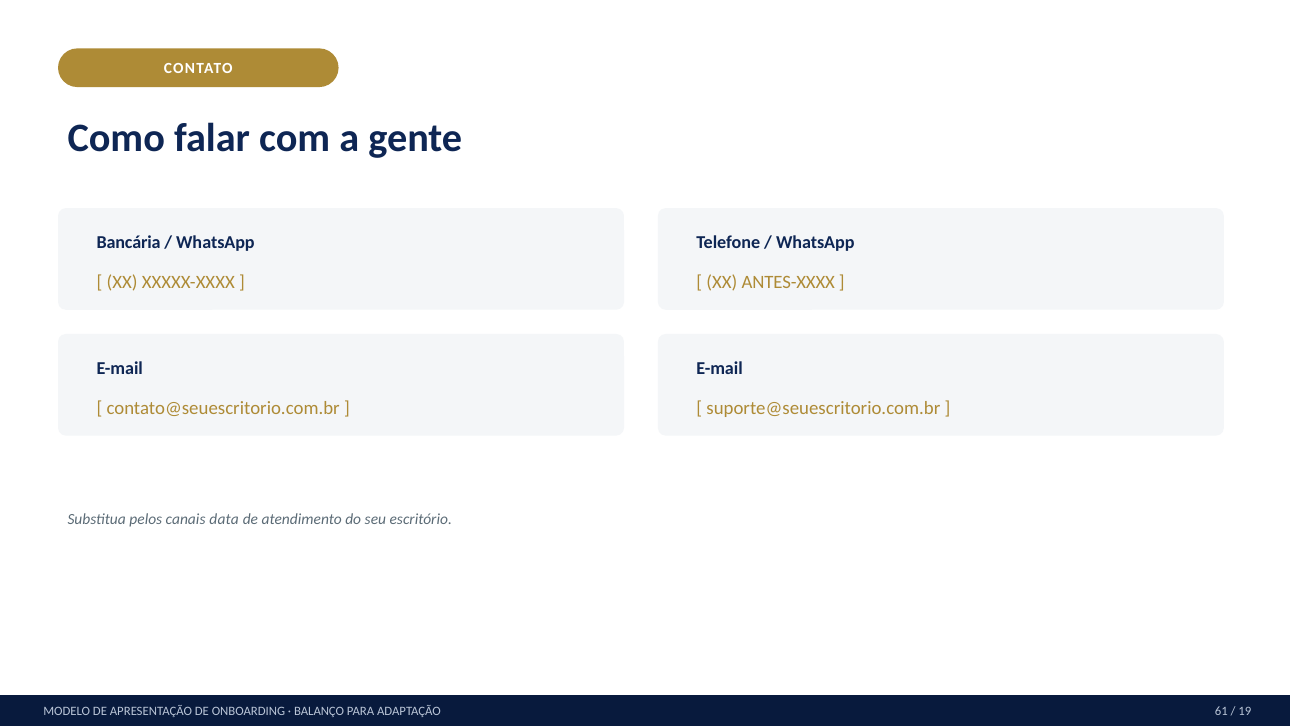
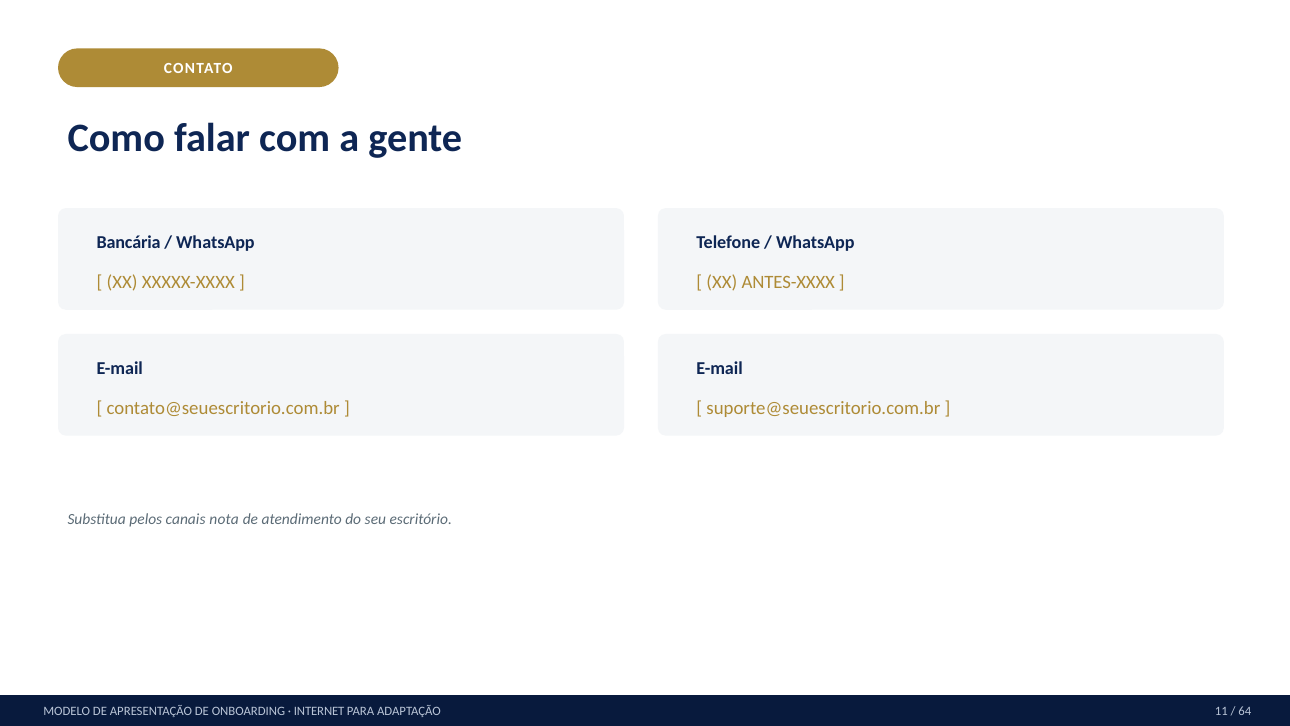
data: data -> nota
BALANÇO: BALANÇO -> INTERNET
61: 61 -> 11
19: 19 -> 64
